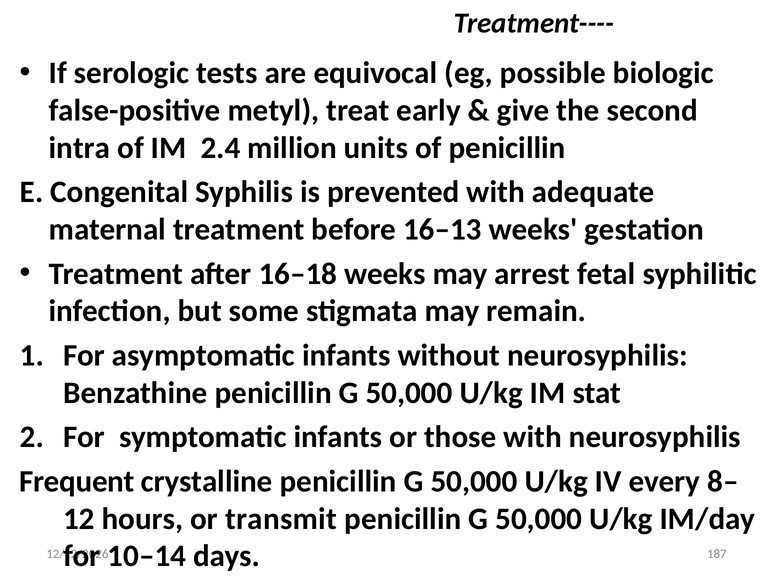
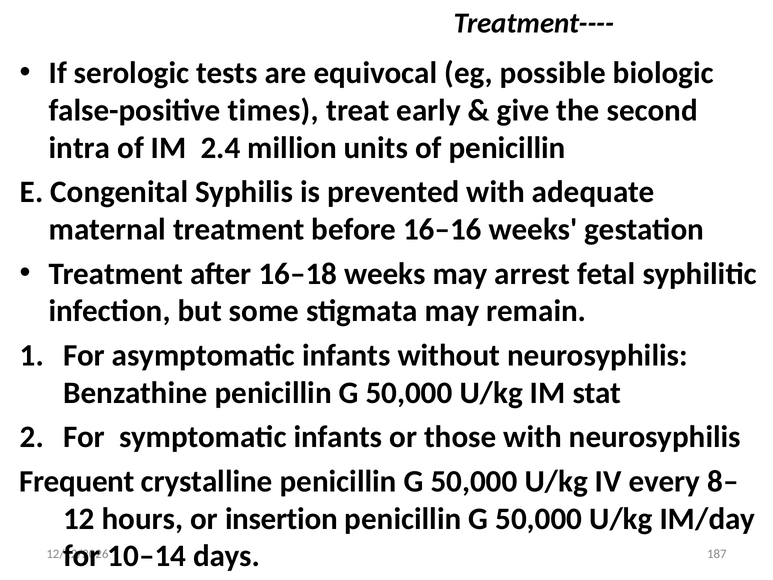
metyl: metyl -> times
16–13: 16–13 -> 16–16
transmit: transmit -> insertion
